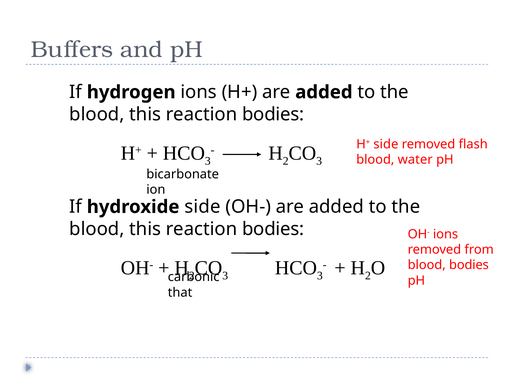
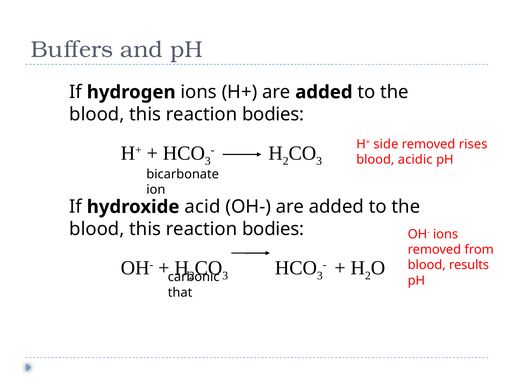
flash: flash -> rises
water: water -> acidic
hydroxide side: side -> acid
blood bodies: bodies -> results
